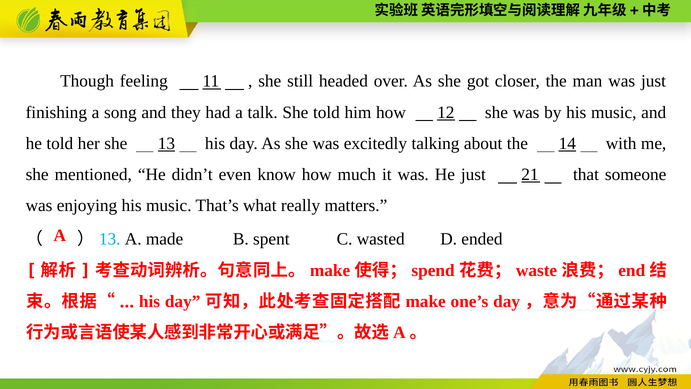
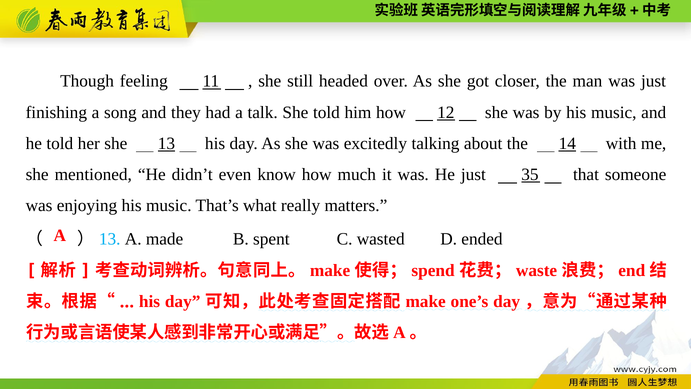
21: 21 -> 35
